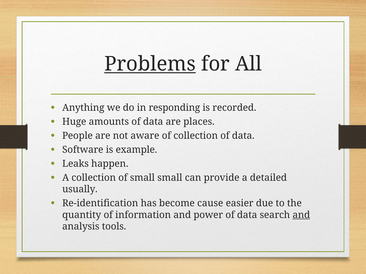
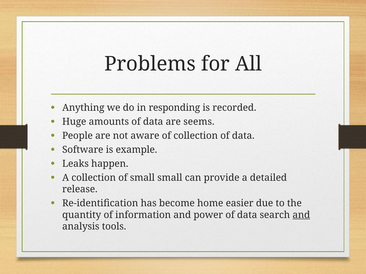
Problems underline: present -> none
places: places -> seems
usually: usually -> release
cause: cause -> home
